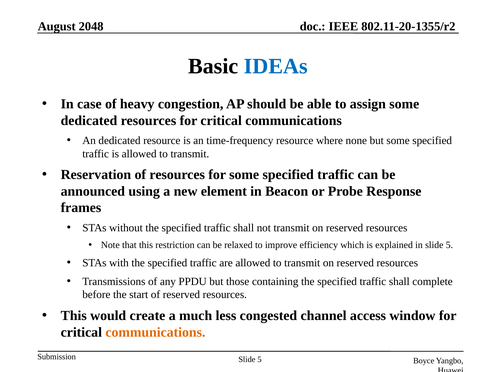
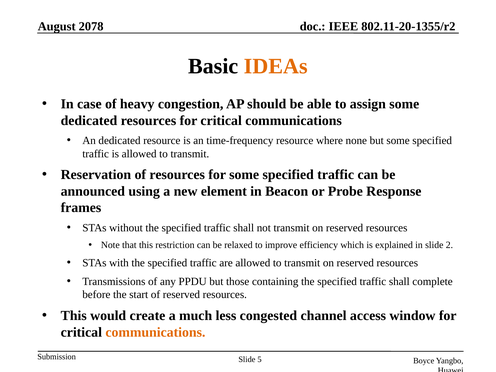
2048: 2048 -> 2078
IDEAs colour: blue -> orange
in slide 5: 5 -> 2
